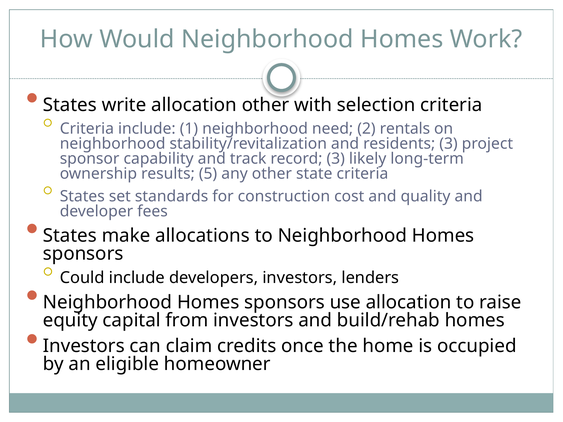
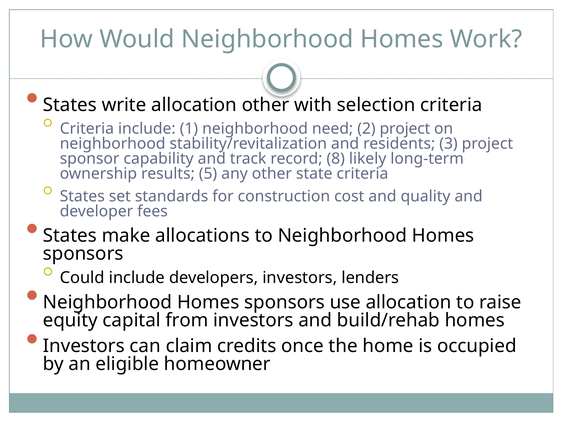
2 rentals: rentals -> project
record 3: 3 -> 8
